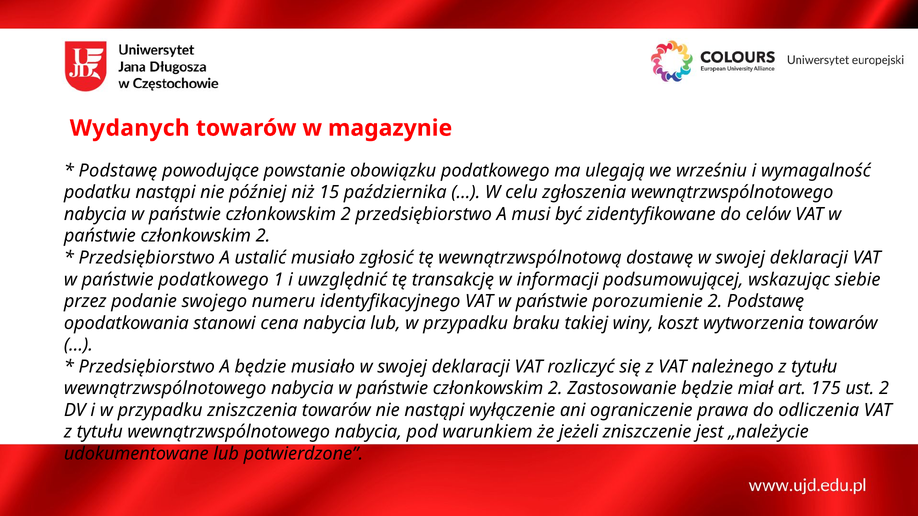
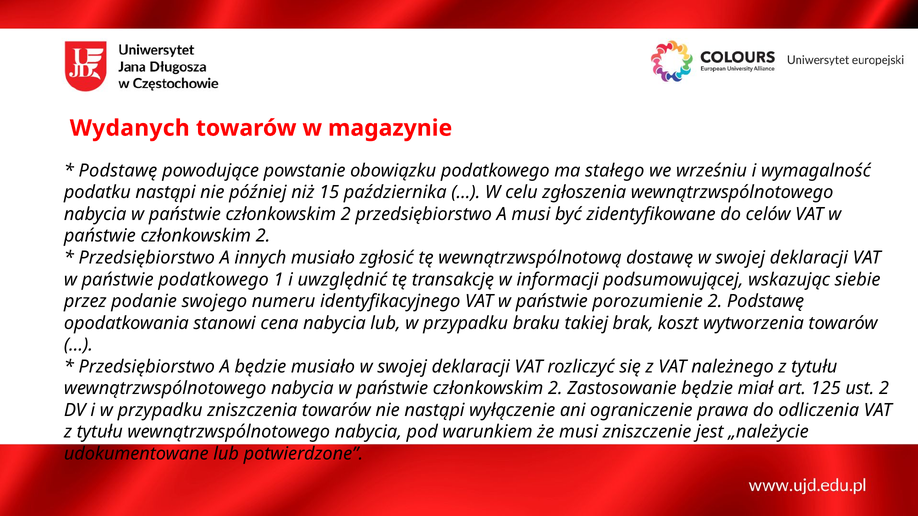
ulegają: ulegają -> stałego
ustalić: ustalić -> innych
winy: winy -> brak
175: 175 -> 125
że jeżeli: jeżeli -> musi
